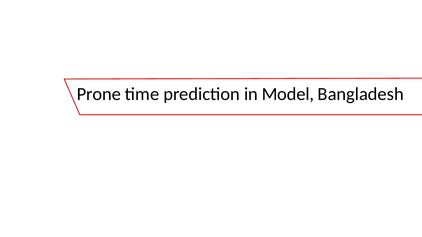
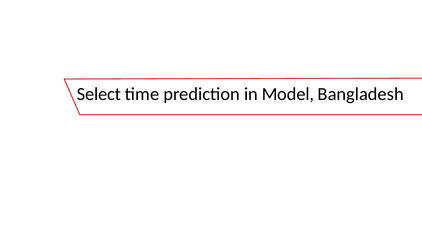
Prone: Prone -> Select
